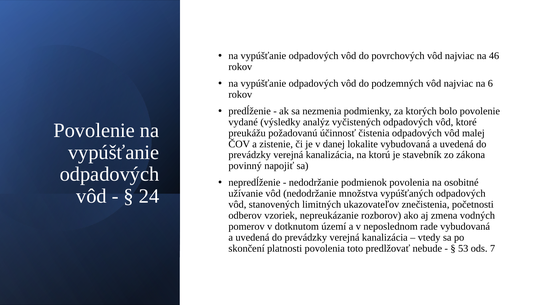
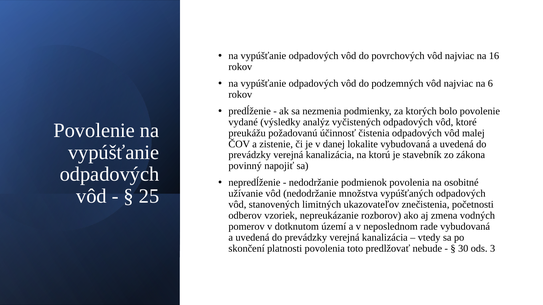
46: 46 -> 16
24: 24 -> 25
53: 53 -> 30
7: 7 -> 3
